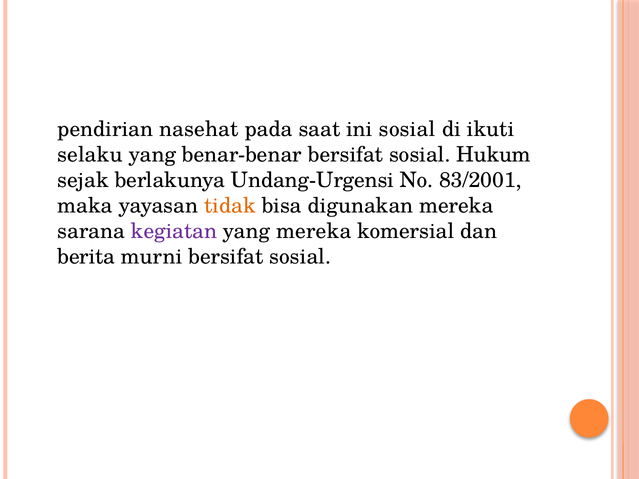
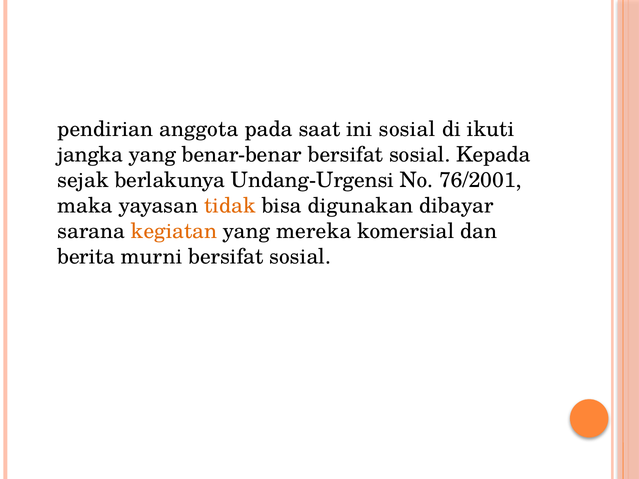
nasehat: nasehat -> anggota
selaku: selaku -> jangka
Hukum: Hukum -> Kepada
83/2001: 83/2001 -> 76/2001
digunakan mereka: mereka -> dibayar
kegiatan colour: purple -> orange
